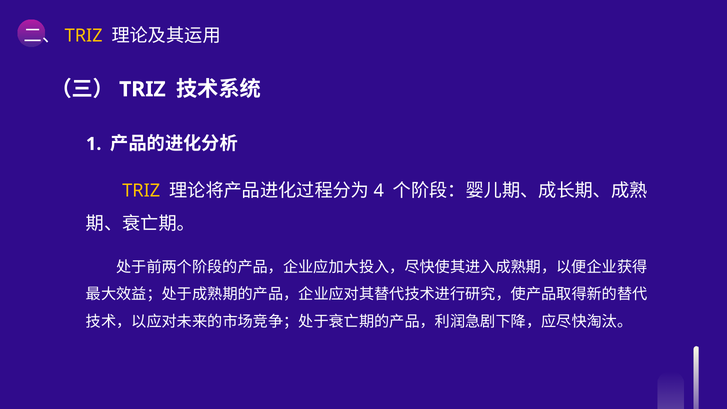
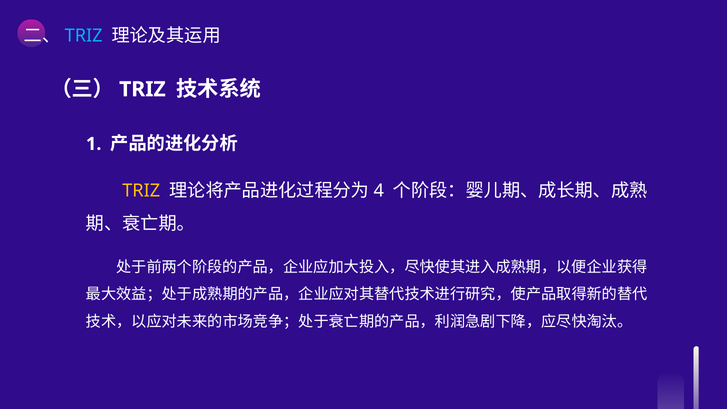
TRIZ at (84, 36) colour: yellow -> light blue
